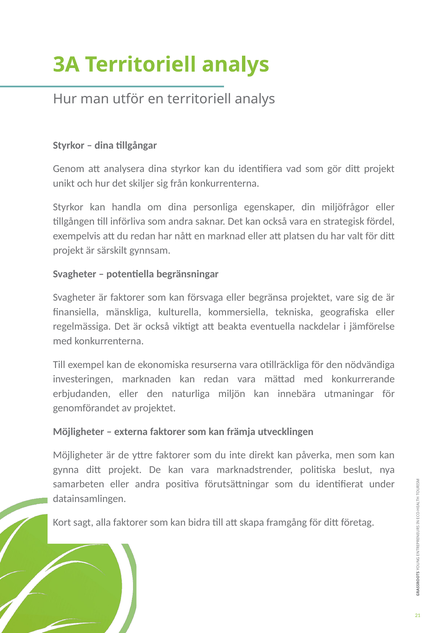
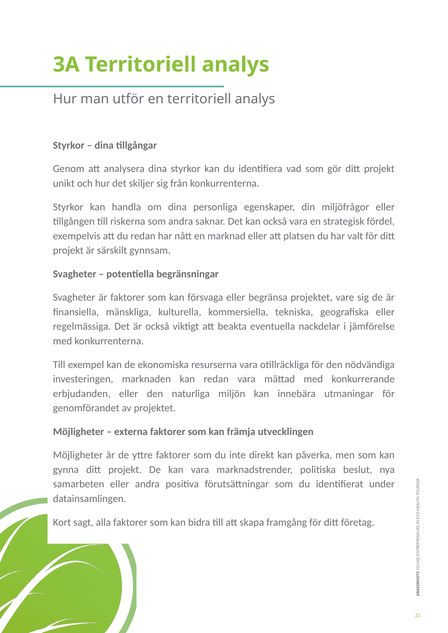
införliva: införliva -> riskerna
